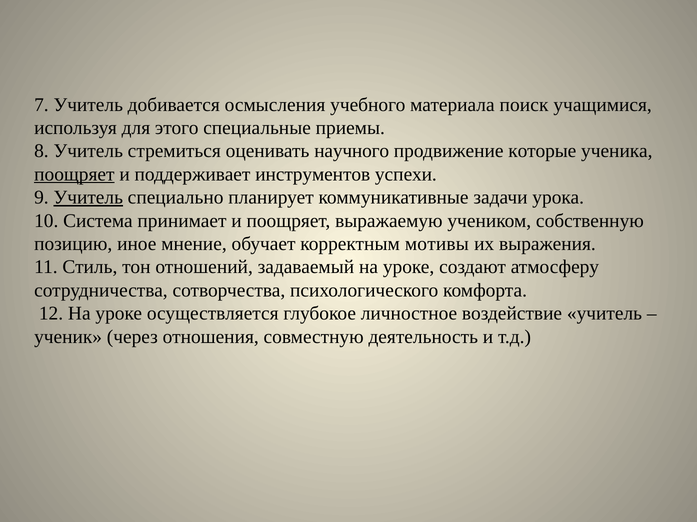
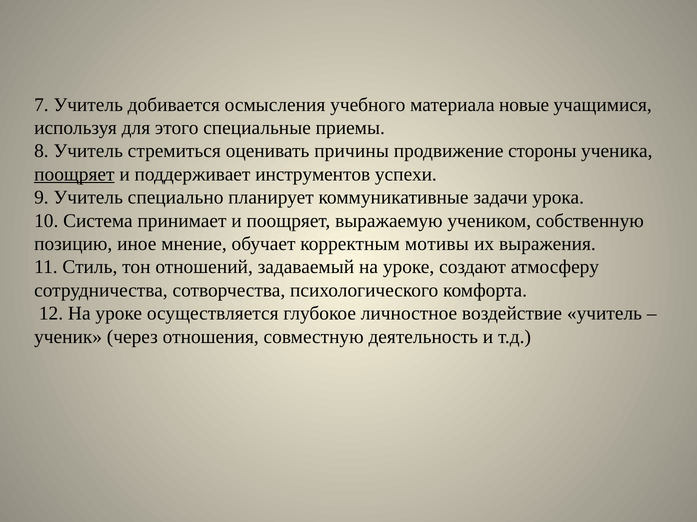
поиск: поиск -> новые
научного: научного -> причины
которые: которые -> стороны
Учитель at (88, 198) underline: present -> none
